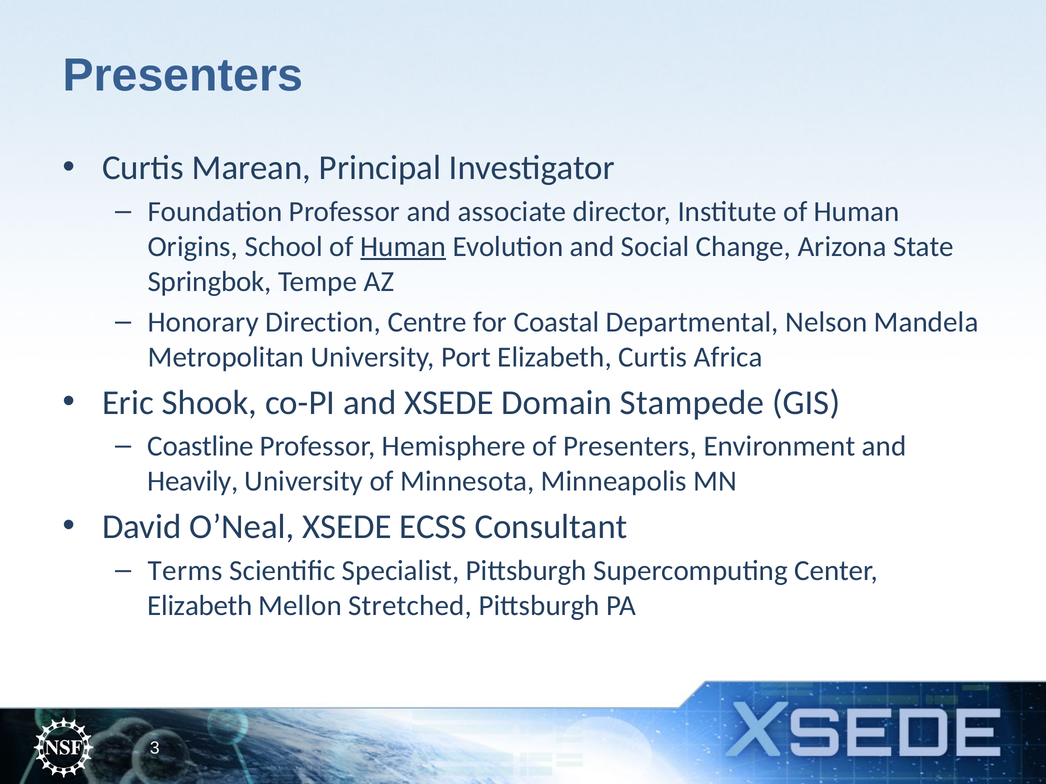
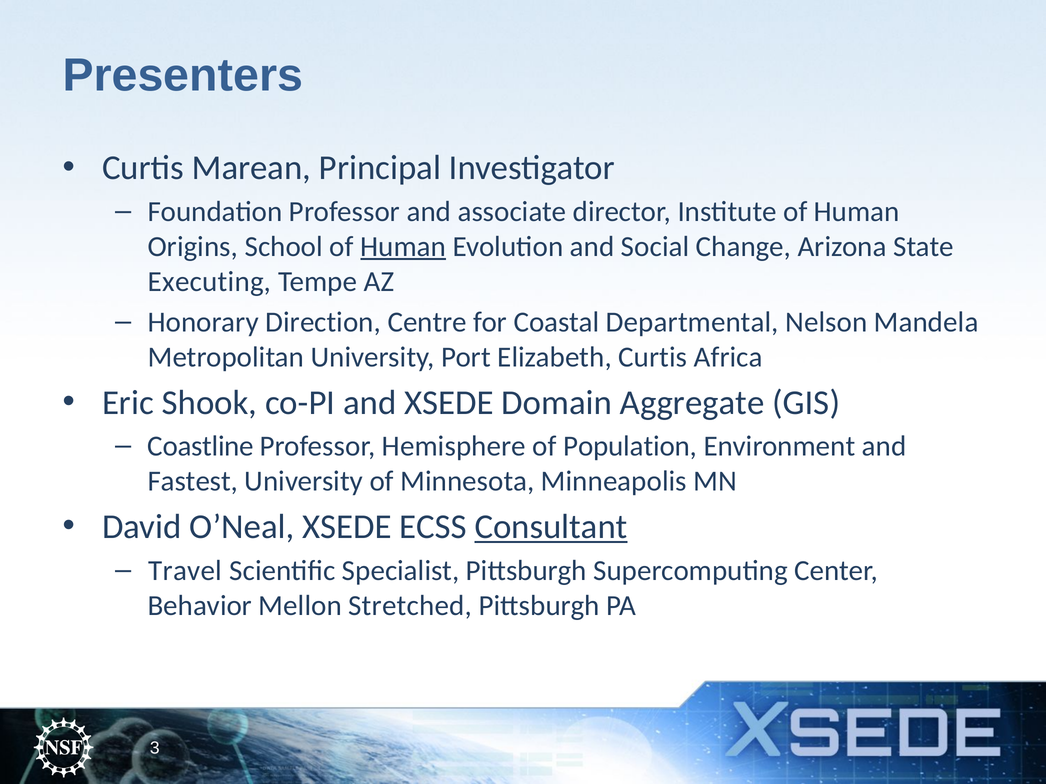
Springbok: Springbok -> Executing
Stampede: Stampede -> Aggregate
of Presenters: Presenters -> Population
Heavily: Heavily -> Fastest
Consultant underline: none -> present
Terms: Terms -> Travel
Elizabeth at (200, 606): Elizabeth -> Behavior
